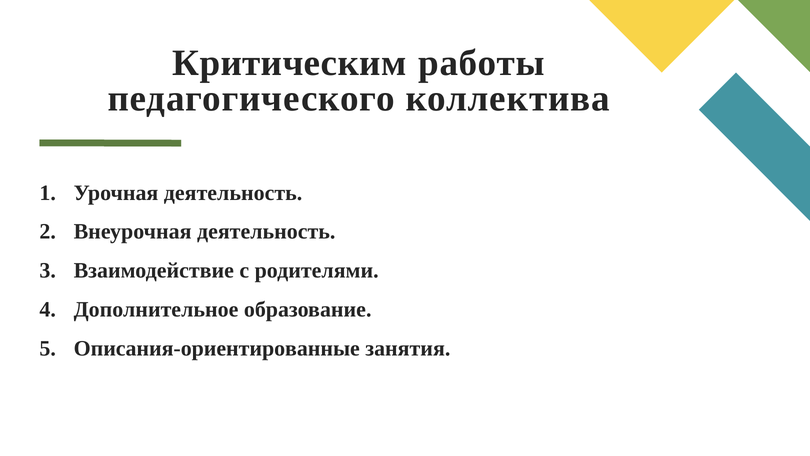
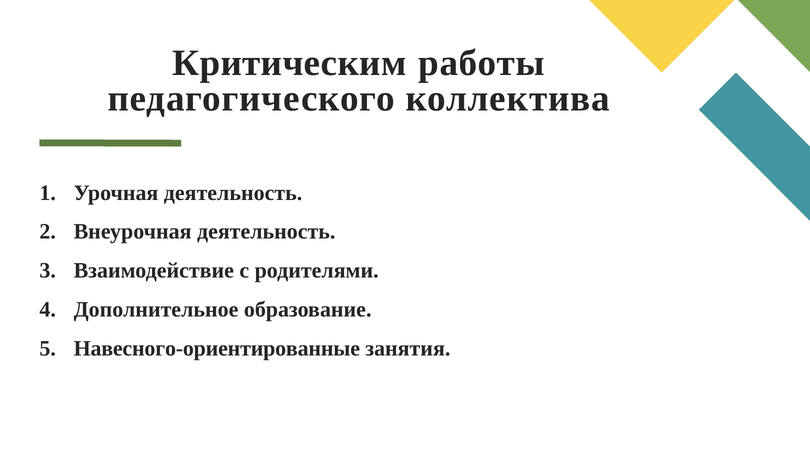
Описания-ориентированные: Описания-ориентированные -> Навесного-ориентированные
